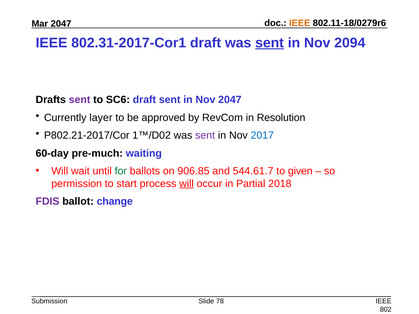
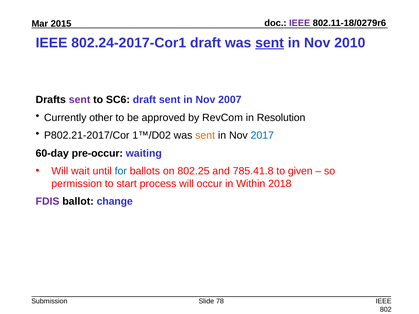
IEEE at (300, 23) colour: orange -> purple
2047 at (61, 24): 2047 -> 2015
802.31-2017-Cor1: 802.31-2017-Cor1 -> 802.24-2017-Cor1
2094: 2094 -> 2010
Nov 2047: 2047 -> 2007
layer: layer -> other
sent at (205, 136) colour: purple -> orange
pre-much: pre-much -> pre-occur
for colour: green -> blue
906.85: 906.85 -> 802.25
544.61.7: 544.61.7 -> 785.41.8
will at (186, 184) underline: present -> none
Partial: Partial -> Within
